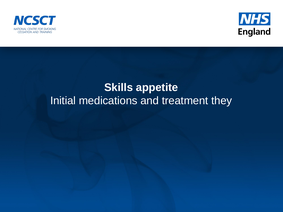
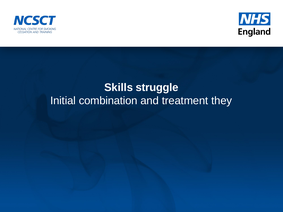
appetite: appetite -> struggle
medications: medications -> combination
